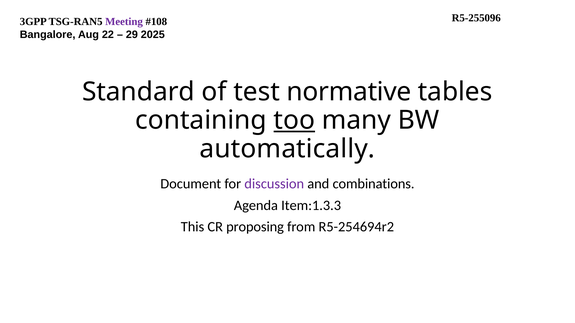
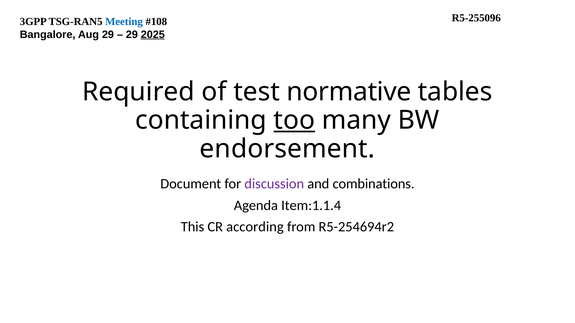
Meeting colour: purple -> blue
Aug 22: 22 -> 29
2025 underline: none -> present
Standard: Standard -> Required
automatically: automatically -> endorsement
Item:1.3.3: Item:1.3.3 -> Item:1.1.4
proposing: proposing -> according
